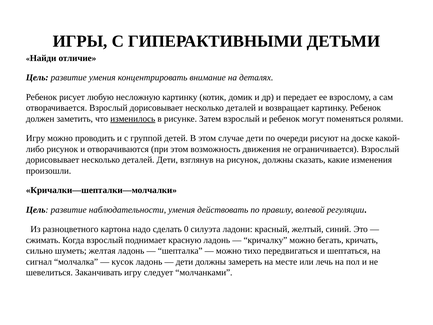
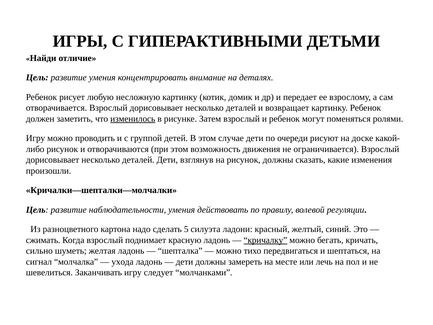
0: 0 -> 5
кричалку underline: none -> present
кусок: кусок -> ухода
